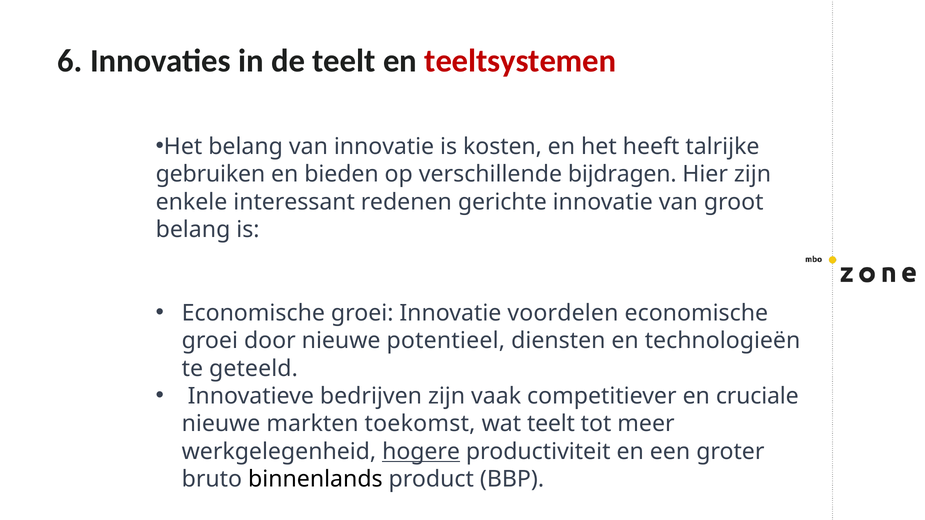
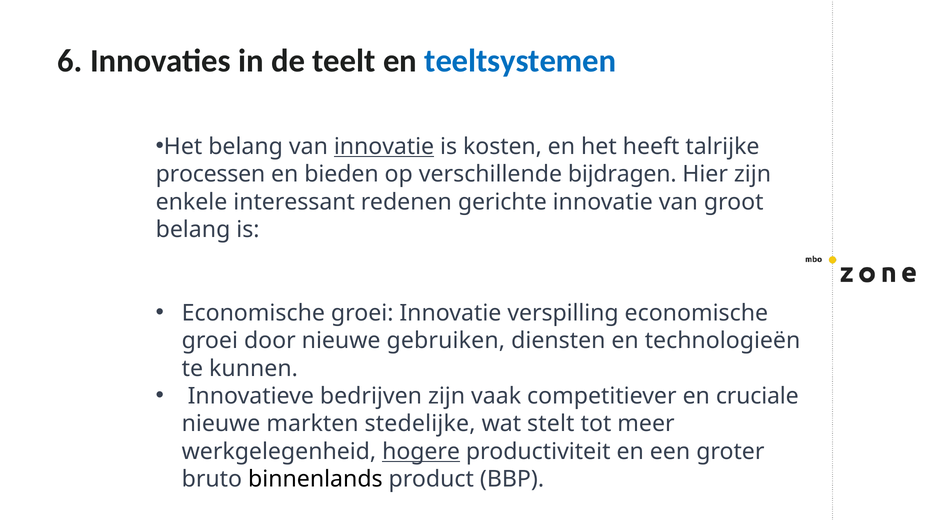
teeltsystemen colour: red -> blue
innovatie at (384, 147) underline: none -> present
gebruiken: gebruiken -> processen
voordelen: voordelen -> verspilling
potentieel: potentieel -> gebruiken
geteeld: geteeld -> kunnen
toekomst: toekomst -> stedelijke
wat teelt: teelt -> stelt
